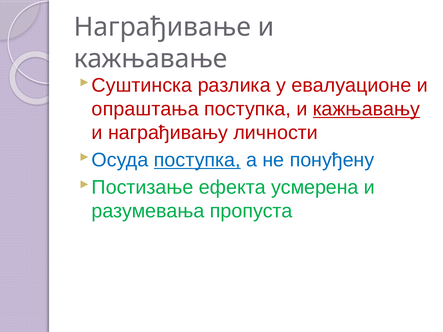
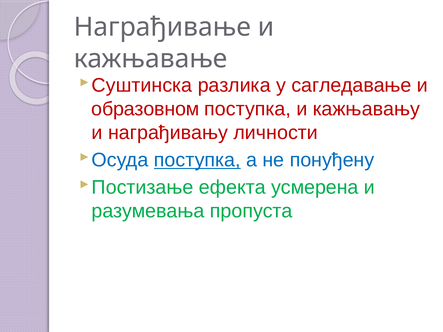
евалуационе: евалуационе -> сагледавање
опраштања: опраштања -> образовном
кажњавању underline: present -> none
